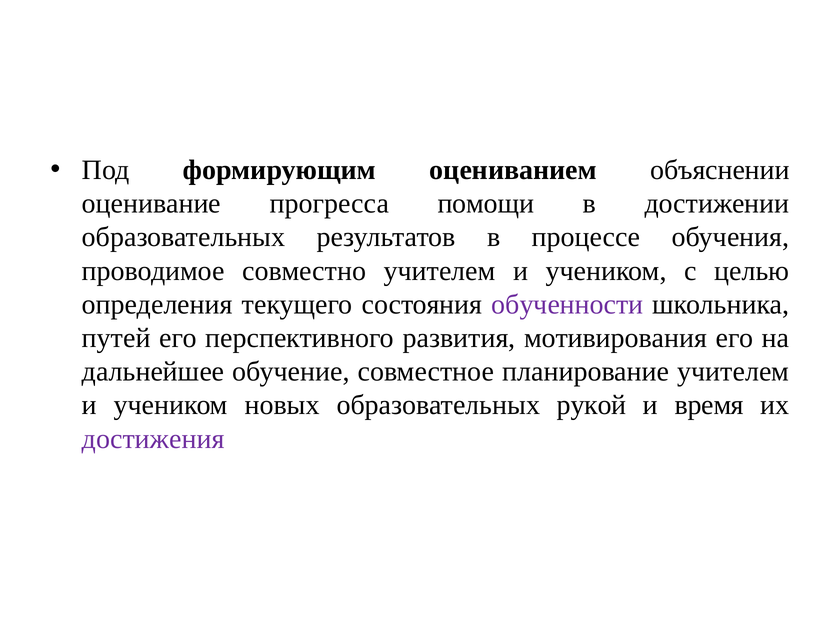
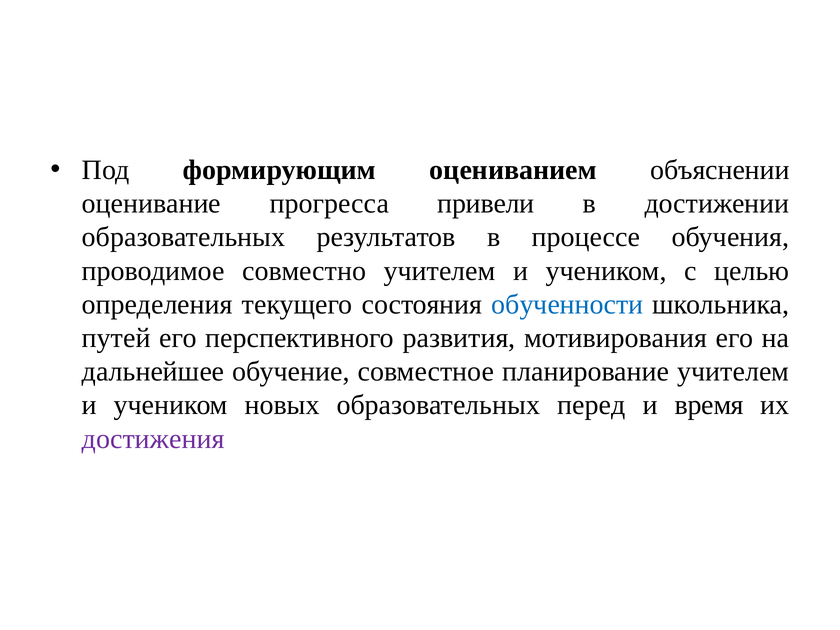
помощи: помощи -> привели
обученности colour: purple -> blue
рукой: рукой -> перед
